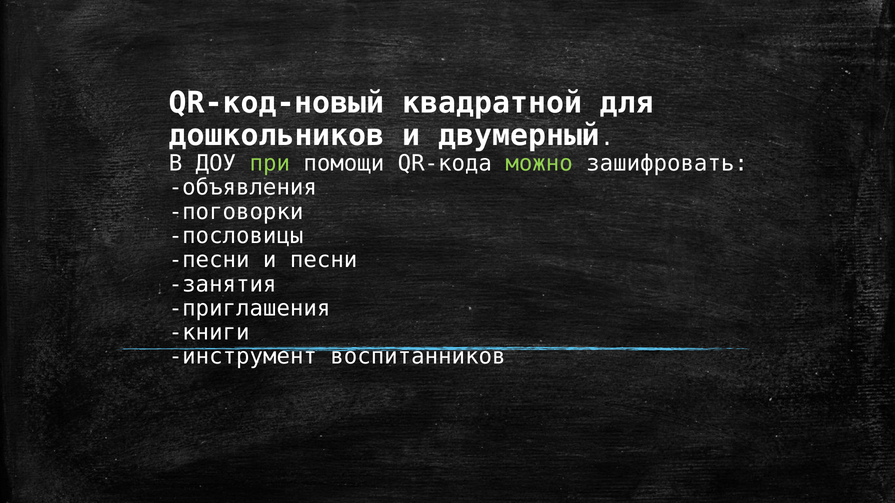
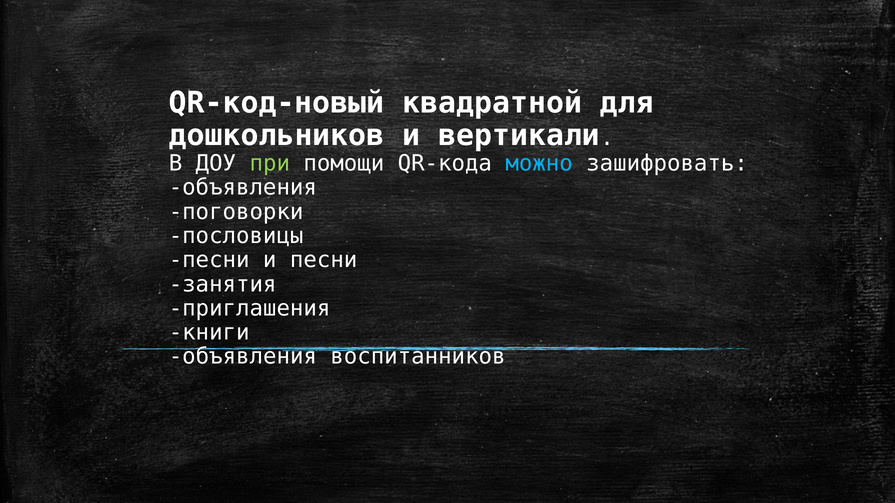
двумерный: двумерный -> вертикали
можно colour: light green -> light blue
инструмент at (243, 357): инструмент -> объявления
